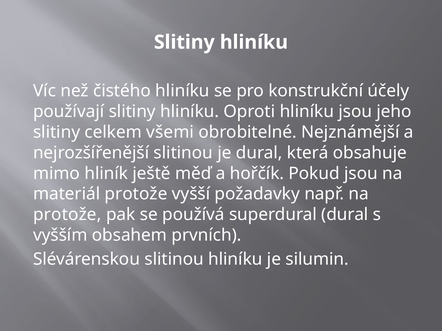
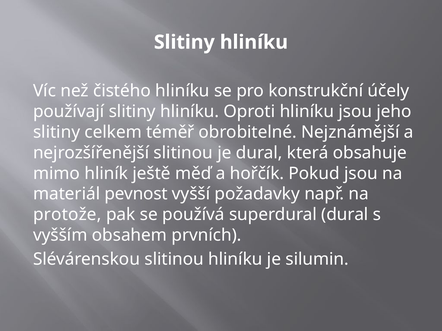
všemi: všemi -> téměř
materiál protože: protože -> pevnost
